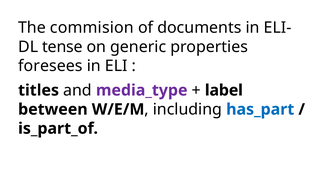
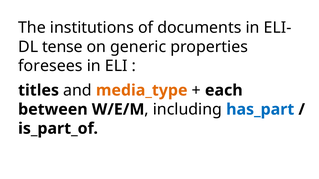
commision: commision -> institutions
media_type colour: purple -> orange
label: label -> each
